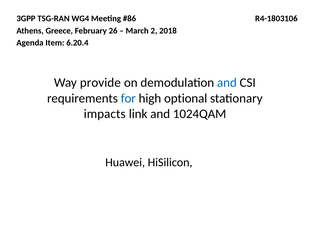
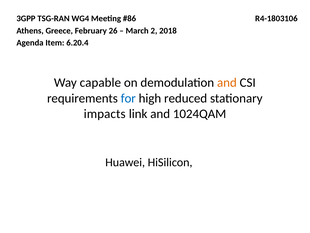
provide: provide -> capable
and at (227, 83) colour: blue -> orange
optional: optional -> reduced
